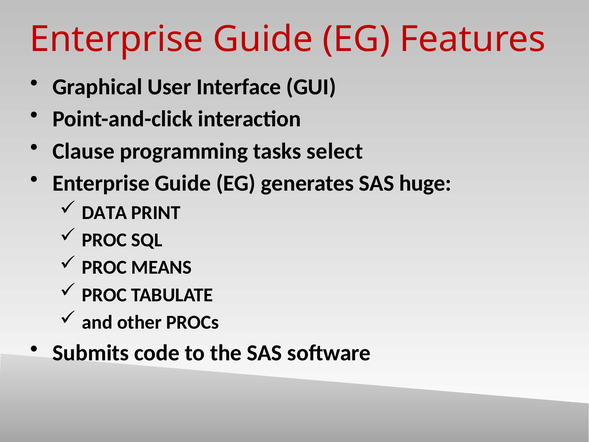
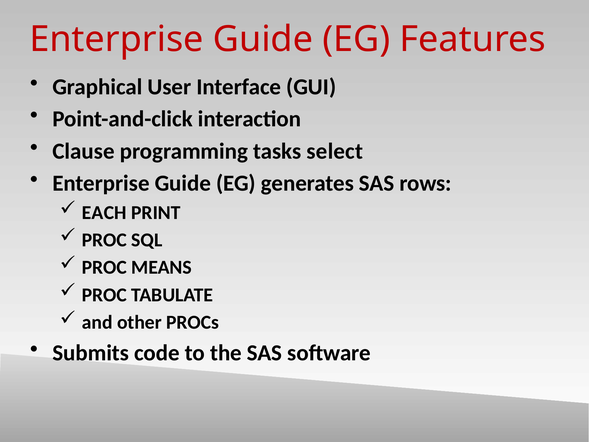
huge: huge -> rows
DATA: DATA -> EACH
